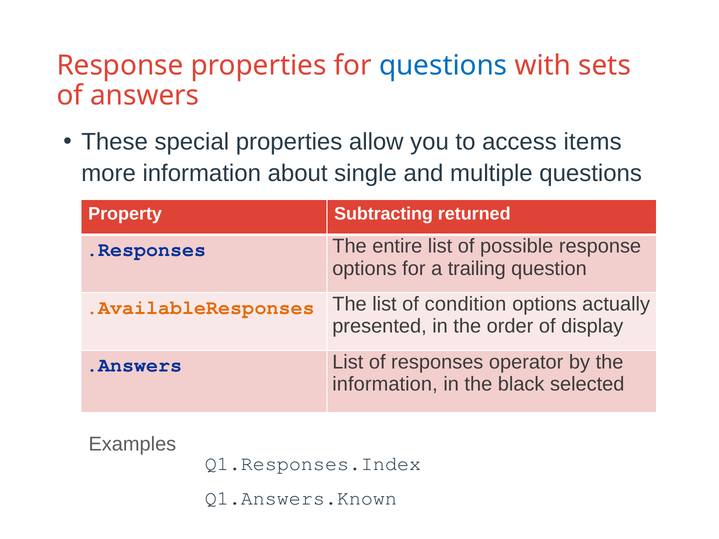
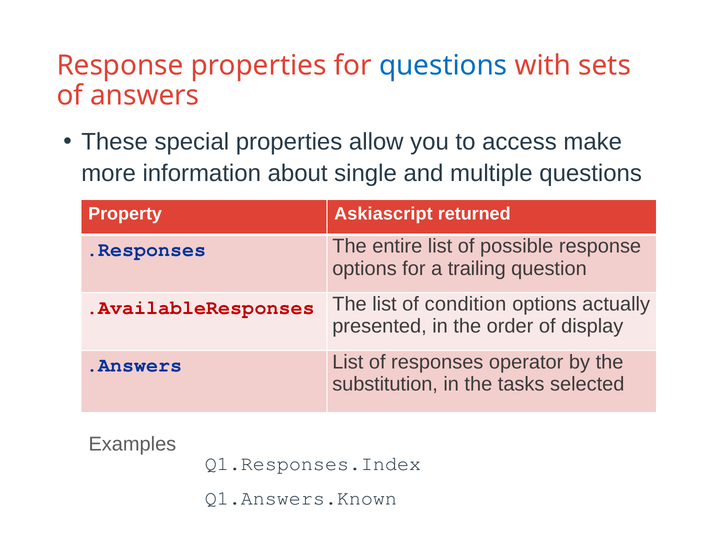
items: items -> make
Subtracting: Subtracting -> Askiascript
.AvailableResponses colour: orange -> red
information at (385, 384): information -> substitution
black: black -> tasks
